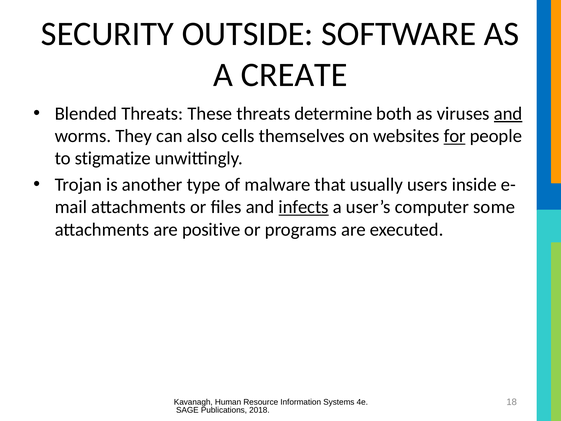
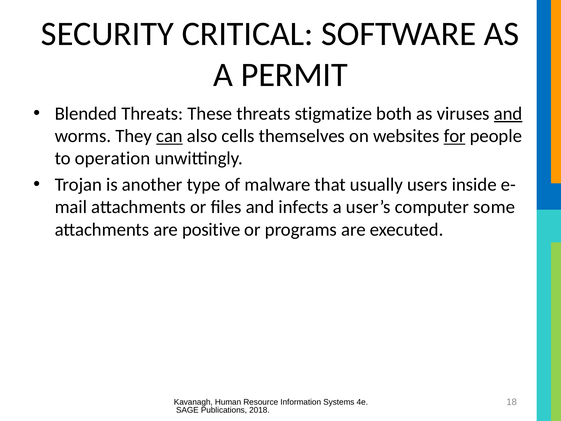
OUTSIDE: OUTSIDE -> CRITICAL
CREATE: CREATE -> PERMIT
determine: determine -> stigmatize
can underline: none -> present
stigmatize: stigmatize -> operation
infects underline: present -> none
